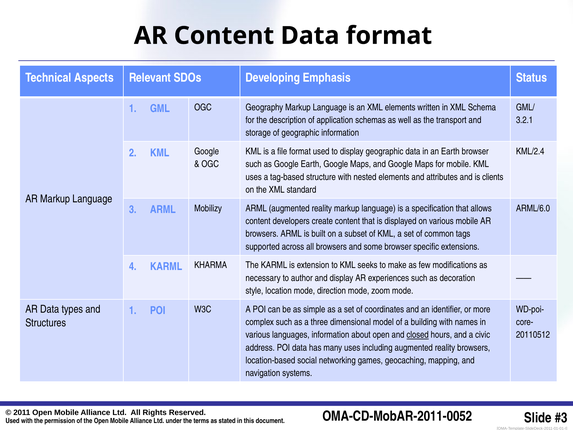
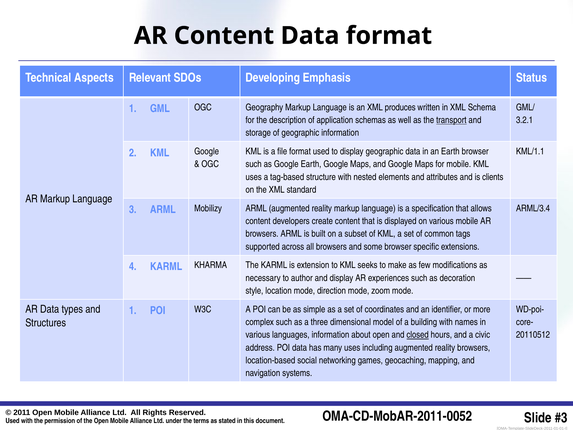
XML elements: elements -> produces
transport underline: none -> present
KML/2.4: KML/2.4 -> KML/1.1
ARML/6.0: ARML/6.0 -> ARML/3.4
